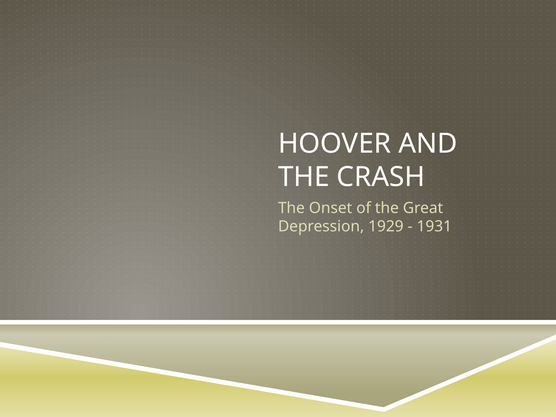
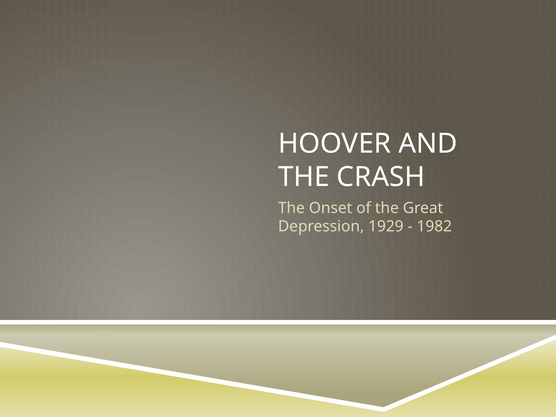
1931: 1931 -> 1982
